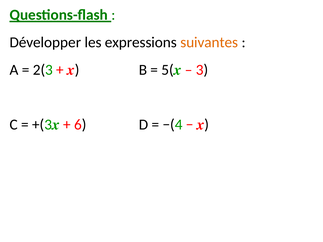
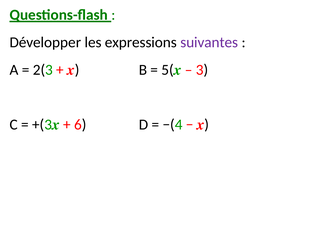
suivantes colour: orange -> purple
